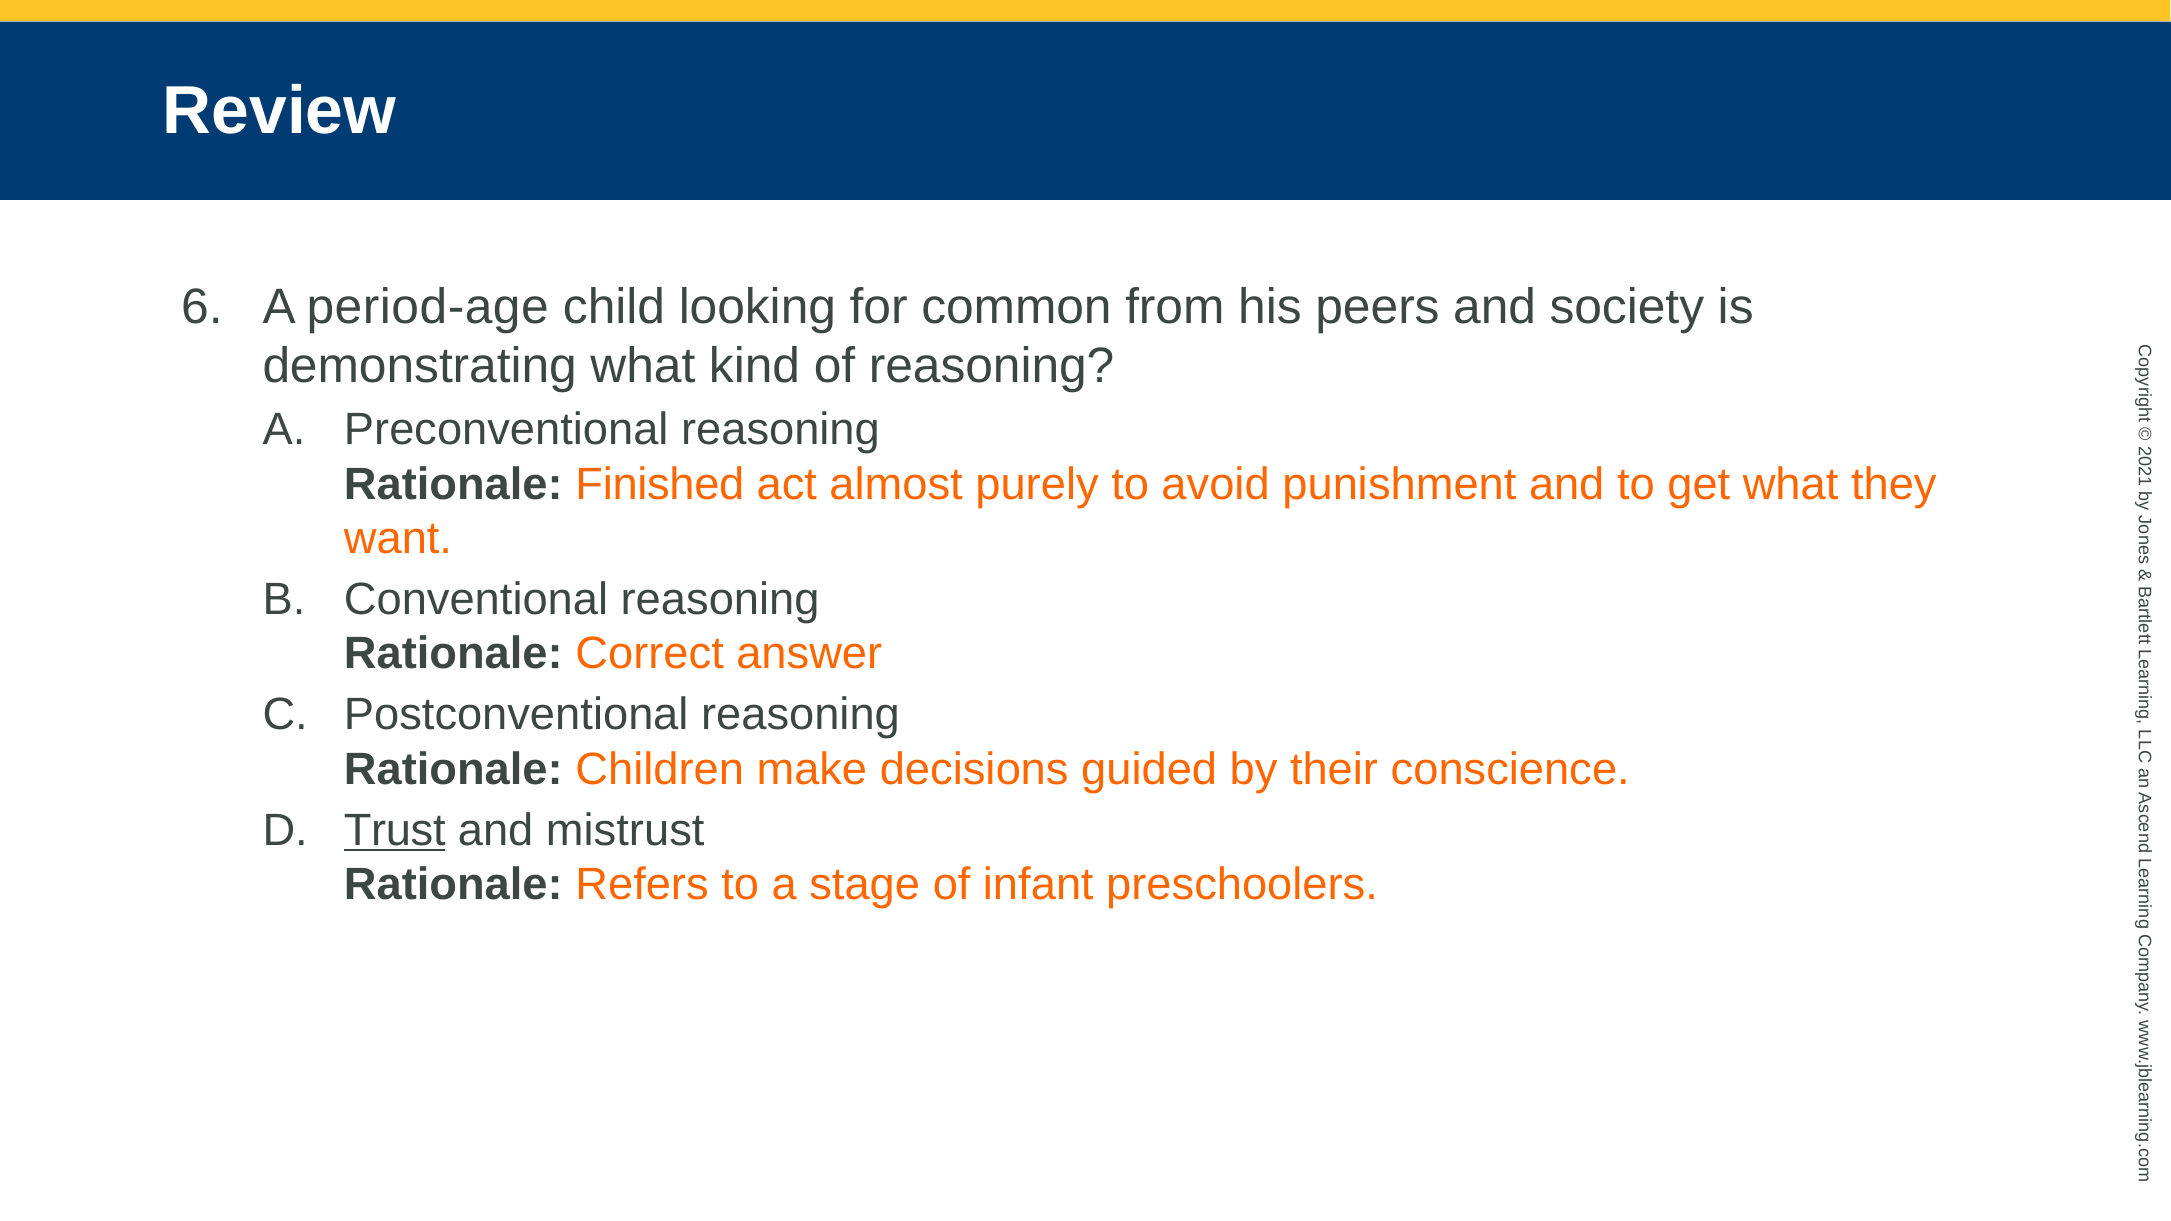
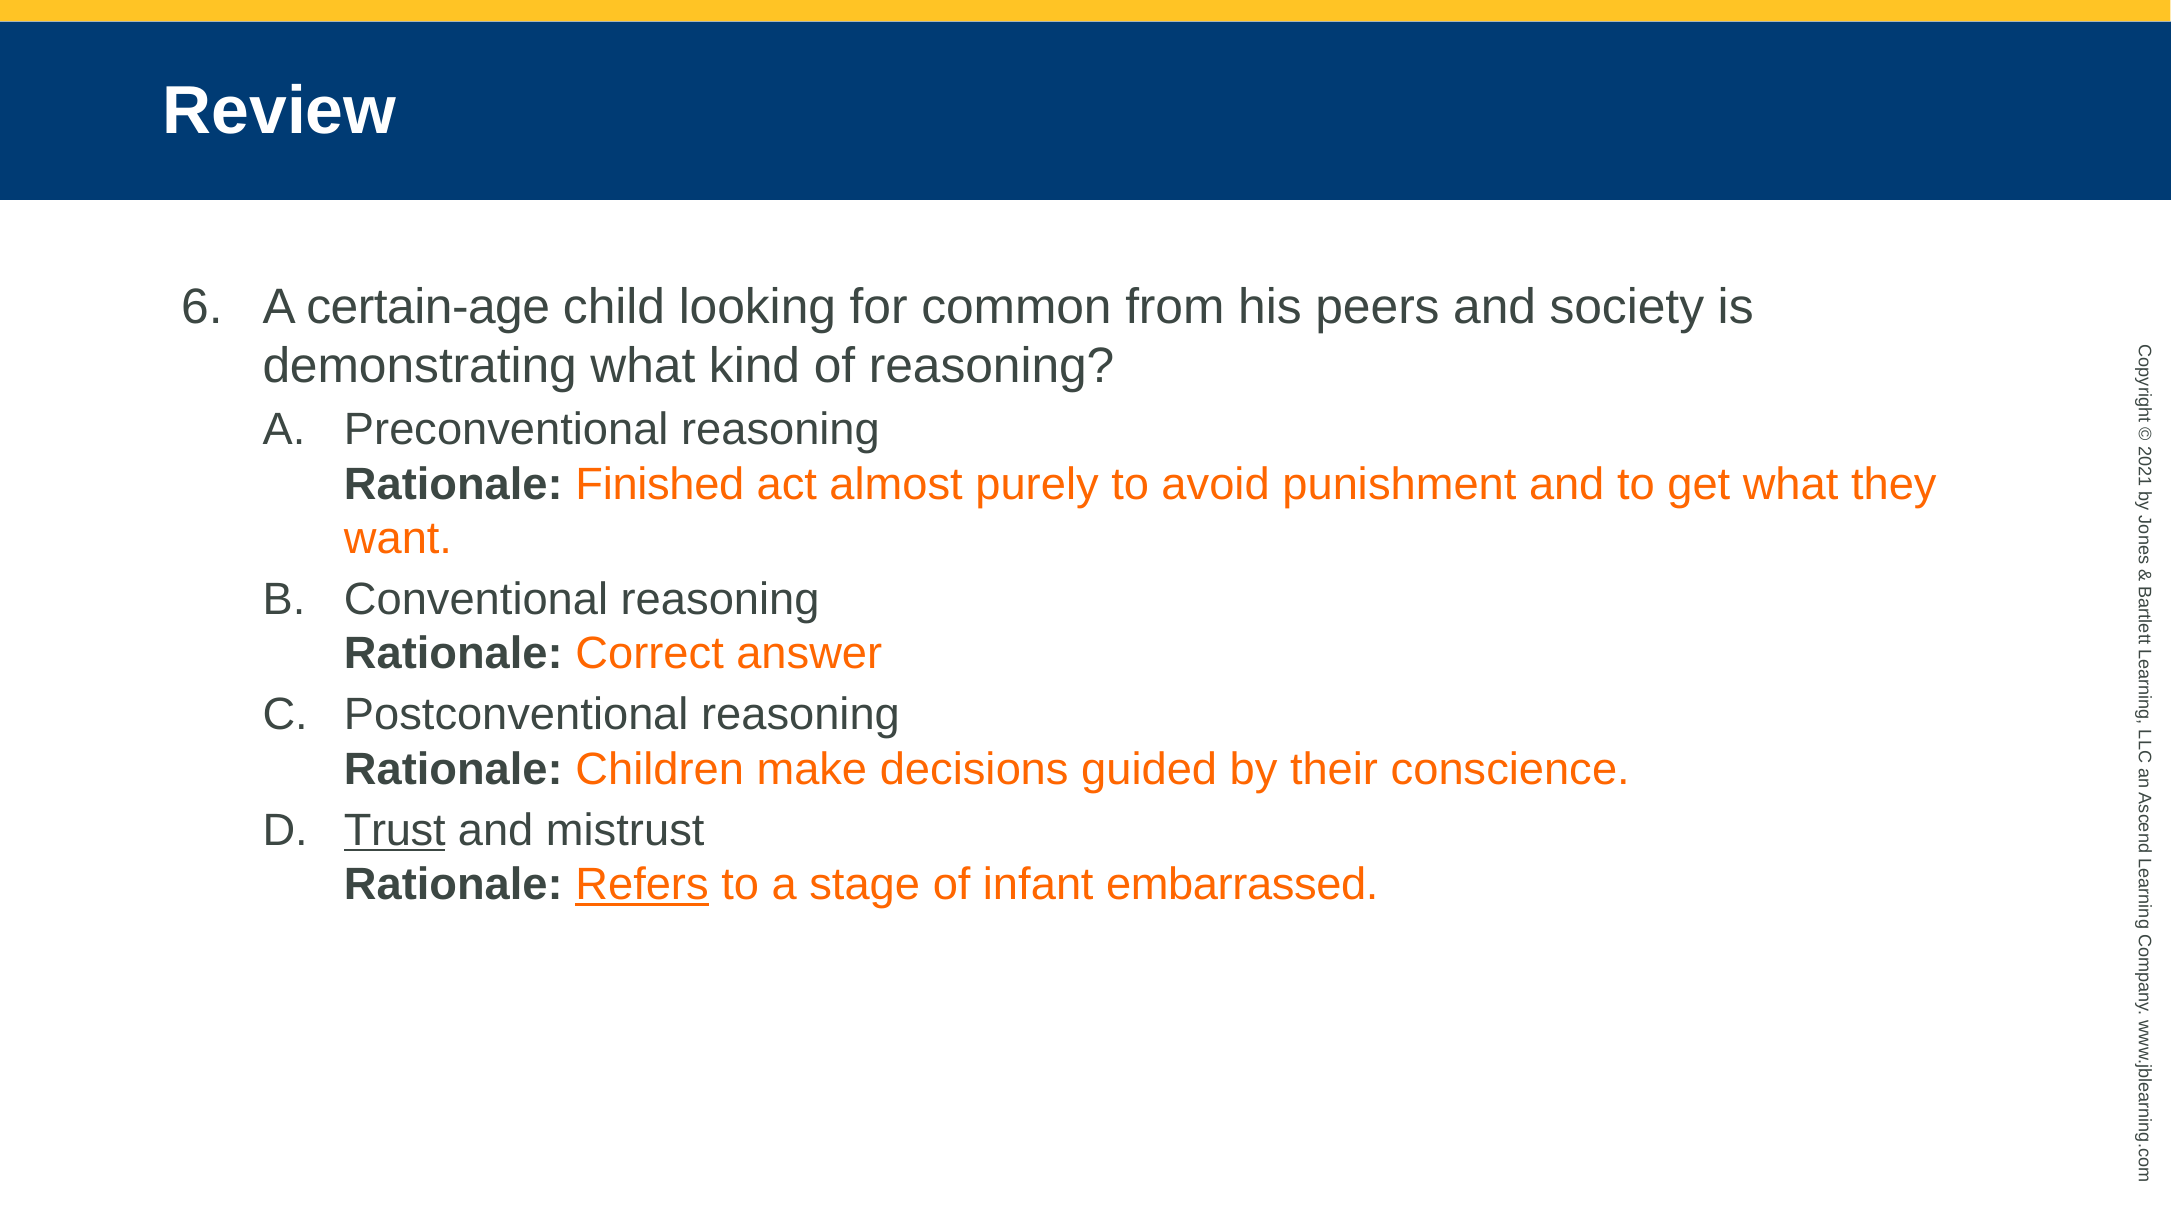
period-age: period-age -> certain-age
Refers underline: none -> present
preschoolers: preschoolers -> embarrassed
